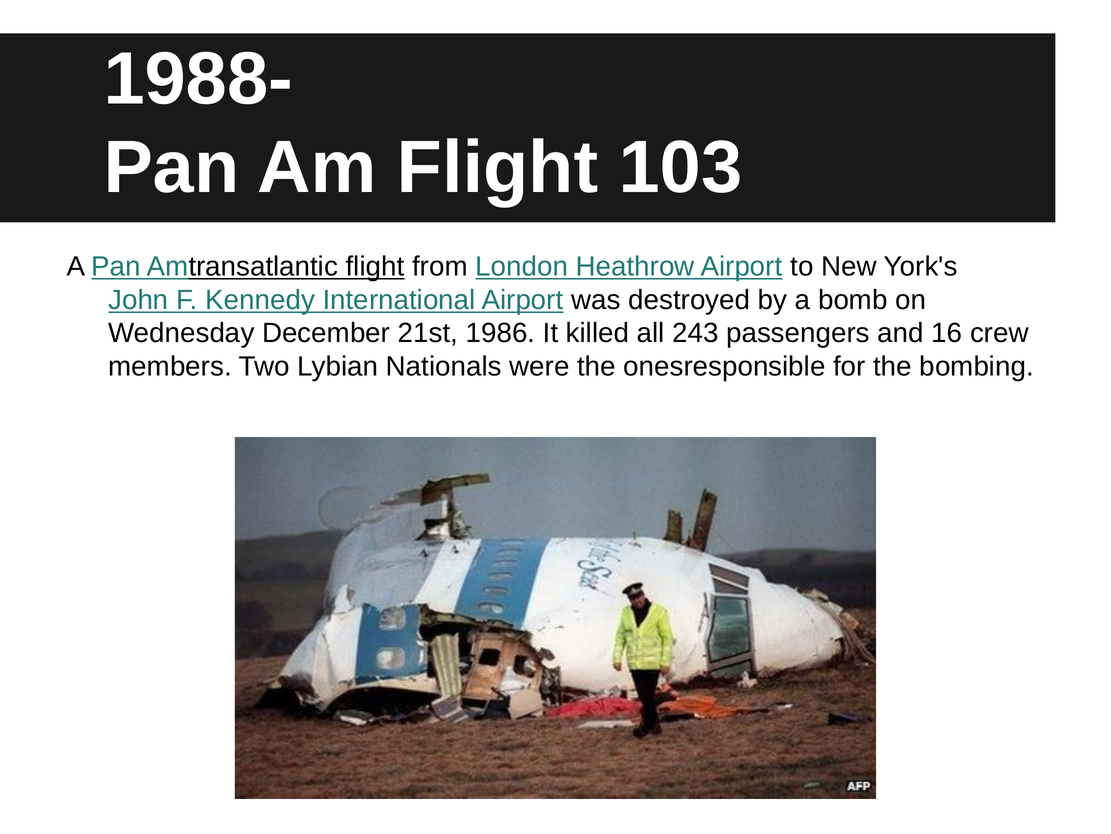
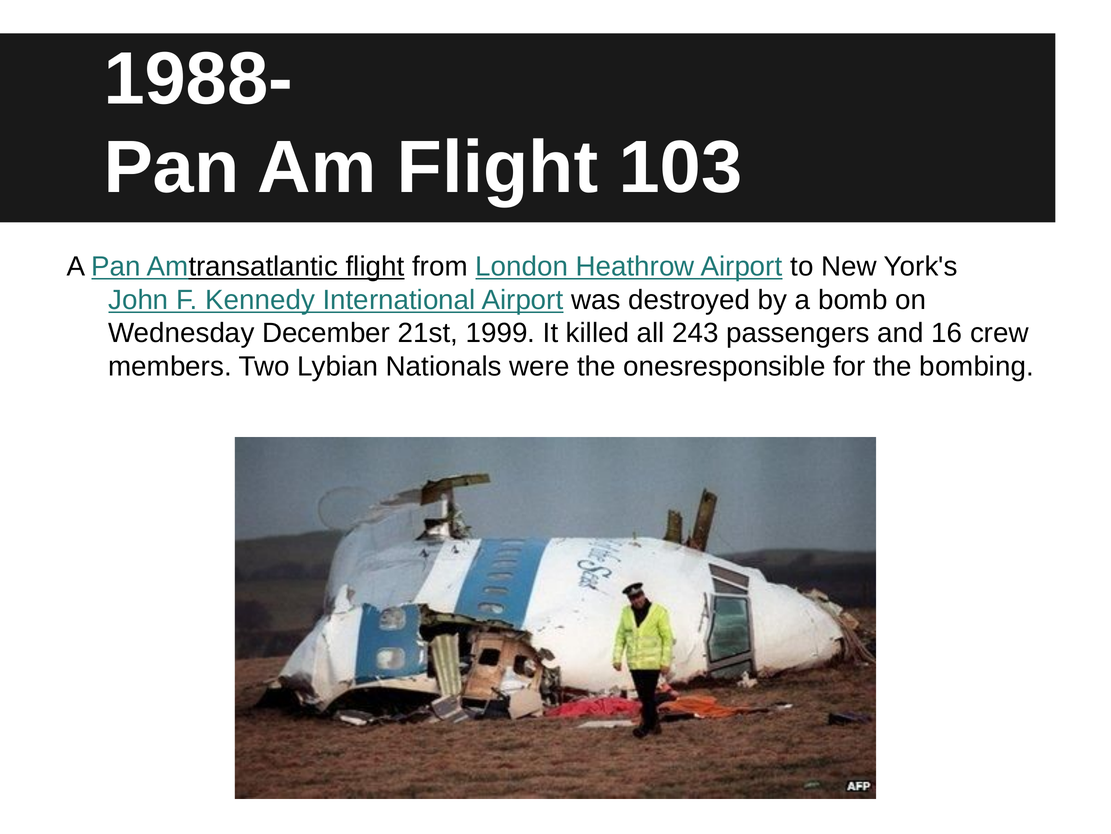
1986: 1986 -> 1999
